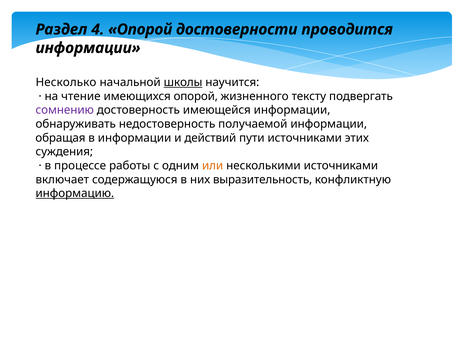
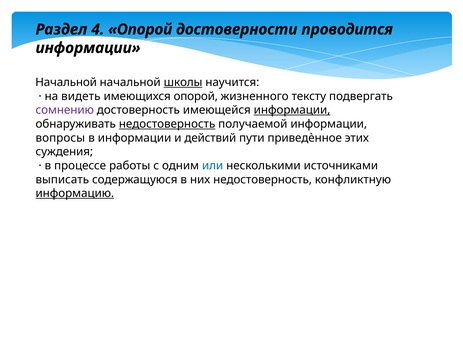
Несколько at (66, 82): Несколько -> Начальной
чтение: чтение -> видеть
информации at (292, 110) underline: none -> present
недостоверность at (167, 124) underline: none -> present
обращая: обращая -> вопросы
пути источниками: источниками -> приведѐнное
или colour: orange -> blue
включает: включает -> выписать
них выразительность: выразительность -> недостоверность
